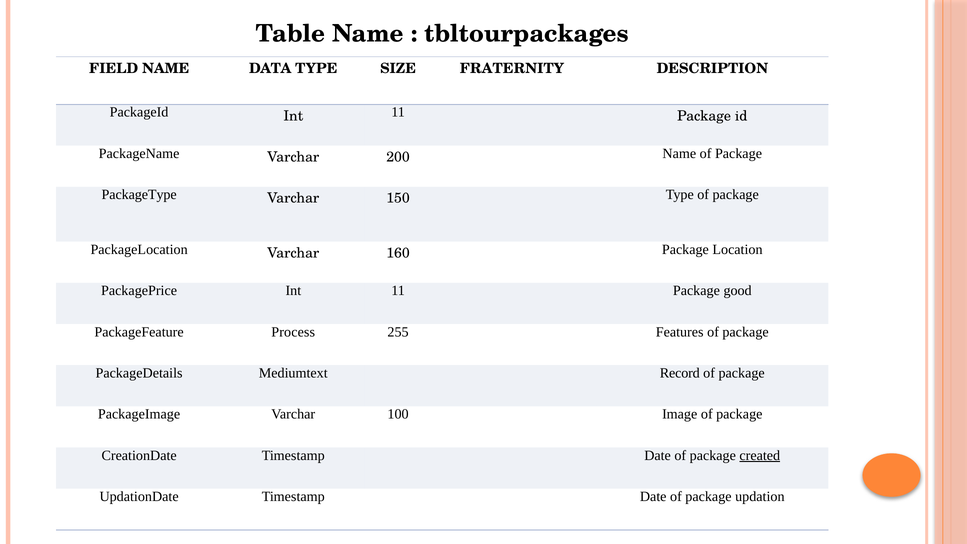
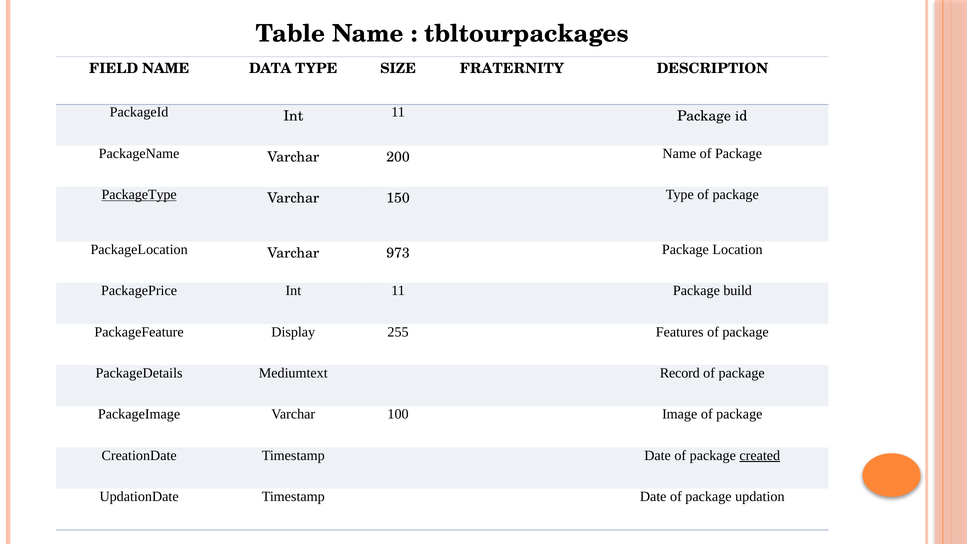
PackageType underline: none -> present
160: 160 -> 973
good: good -> build
Process: Process -> Display
